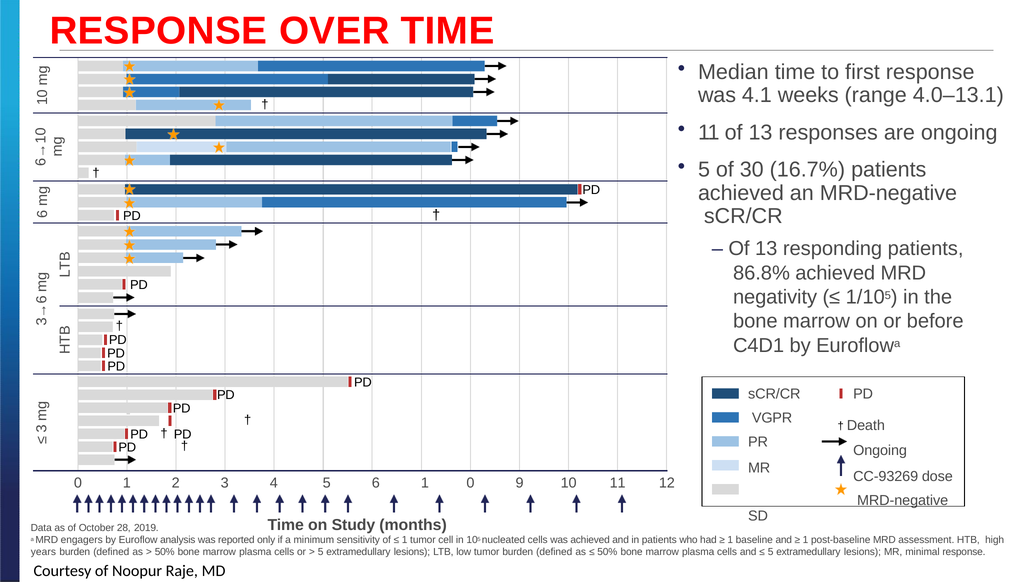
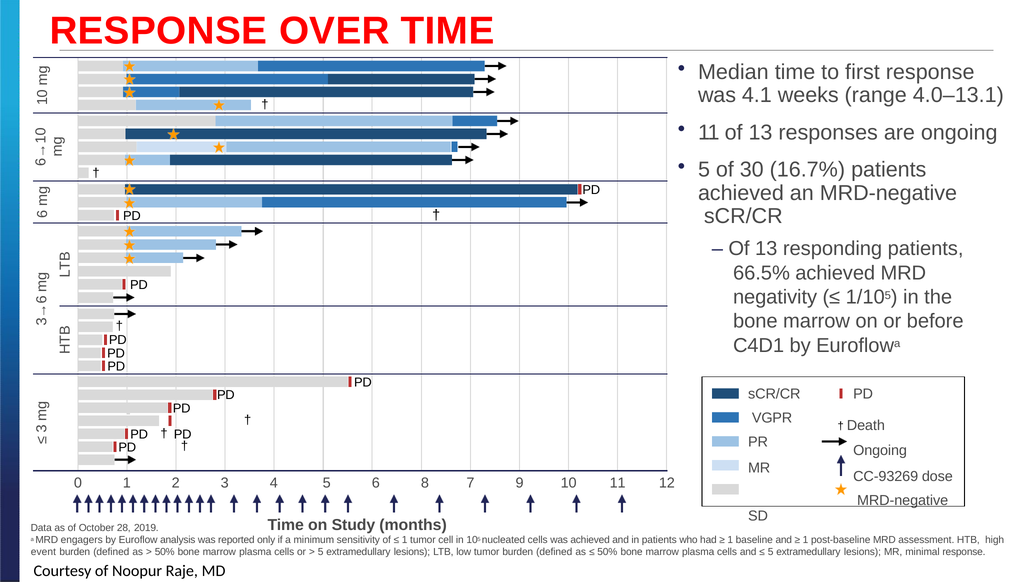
86.8%: 86.8% -> 66.5%
6 1: 1 -> 8
3 0: 0 -> 7
years: years -> event
